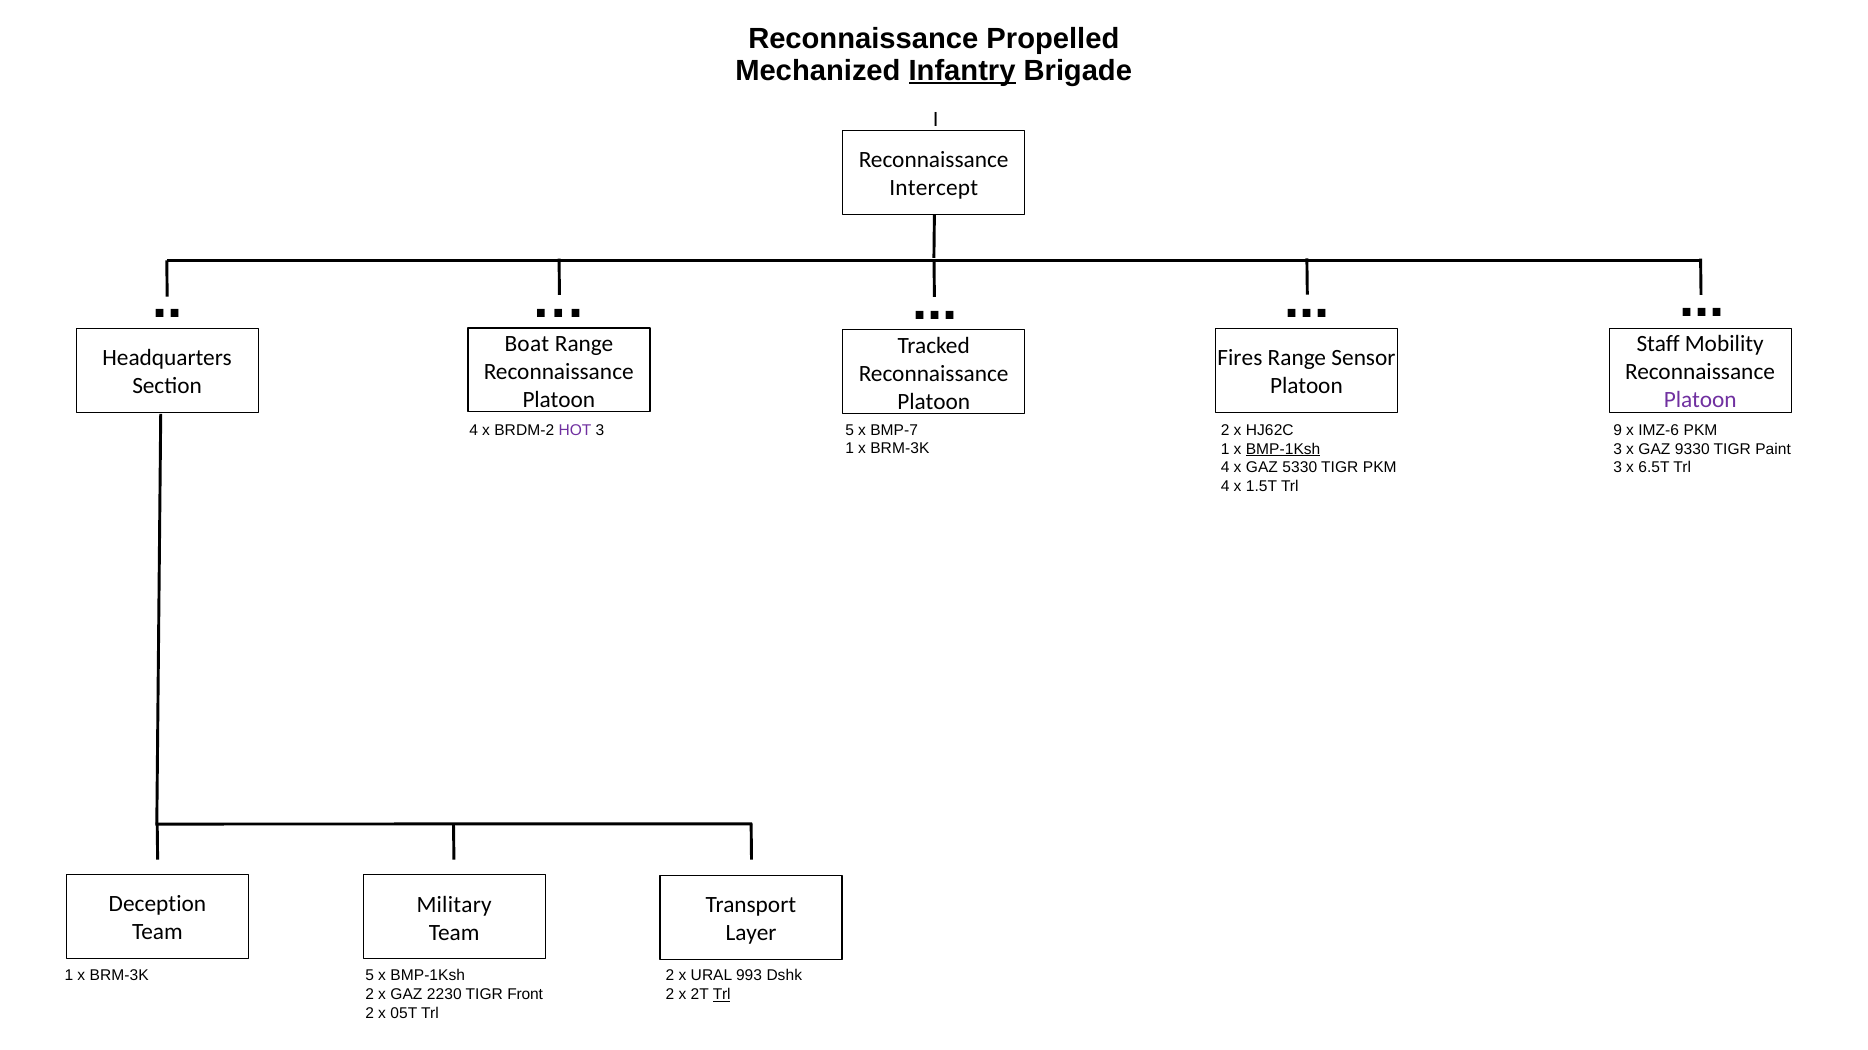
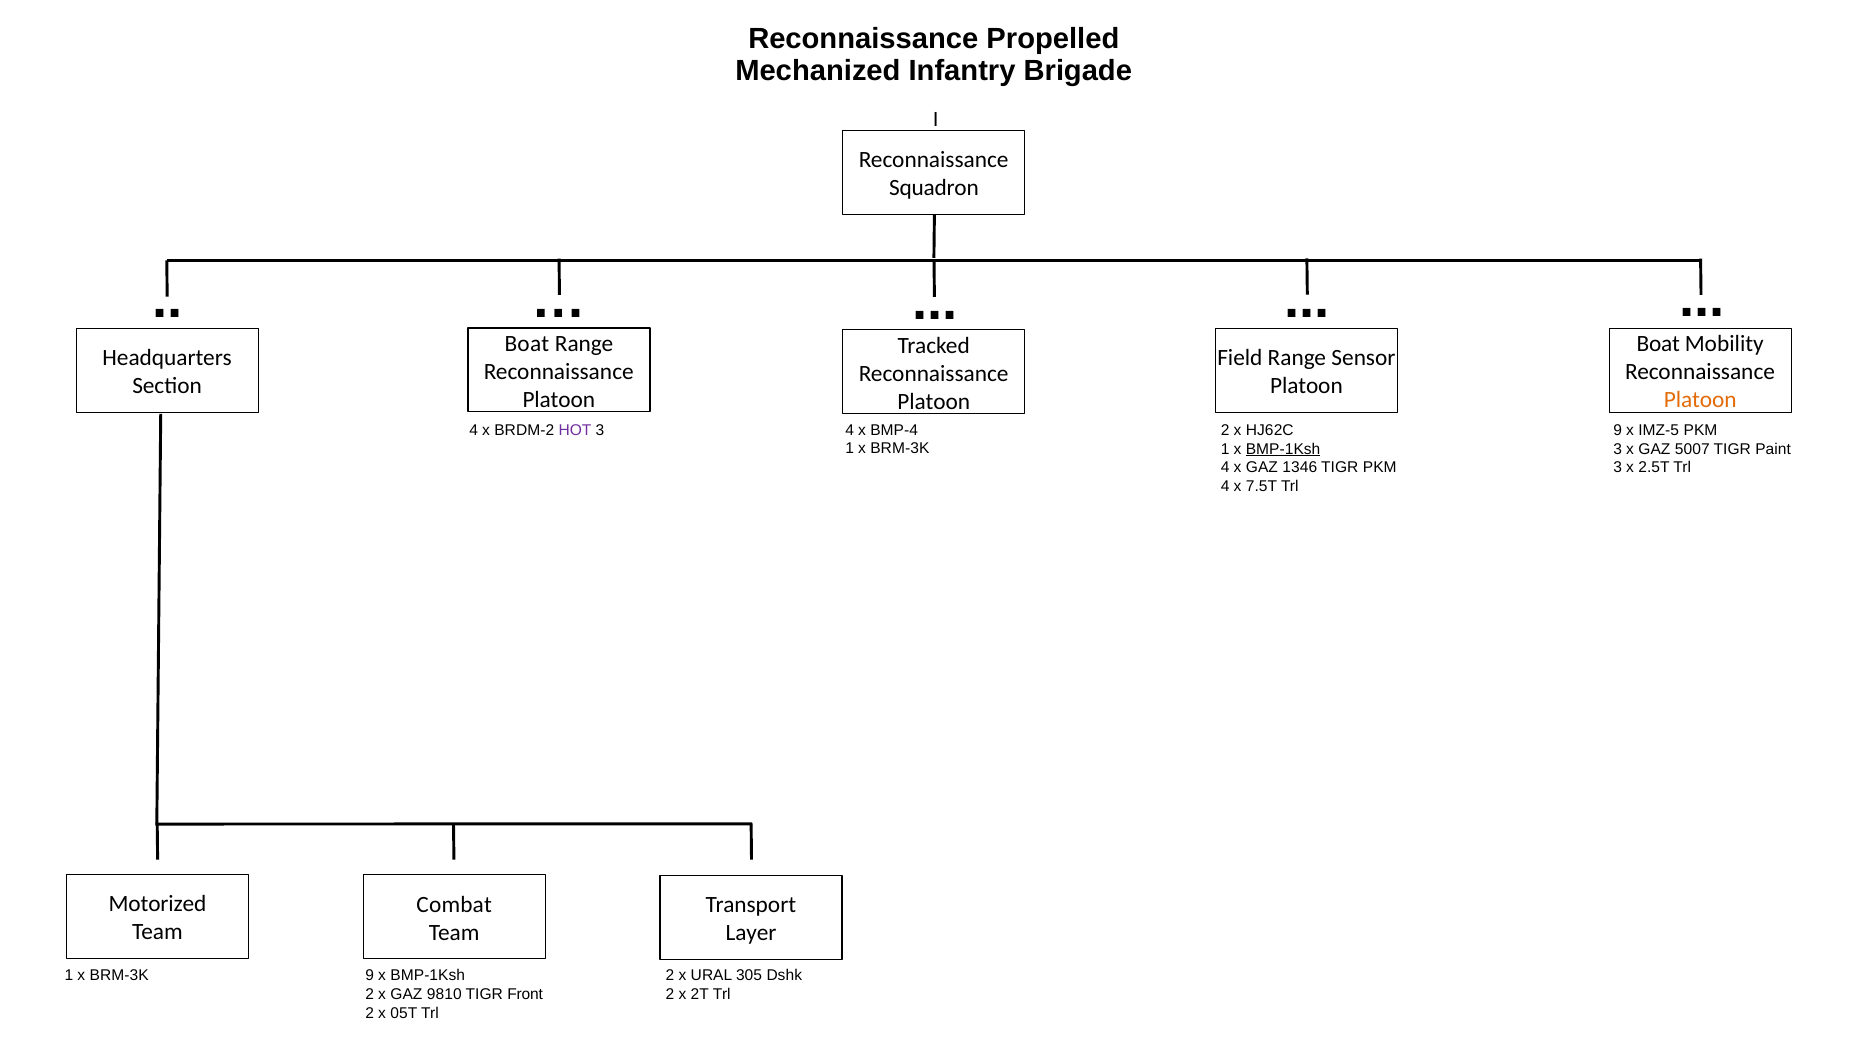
Infantry underline: present -> none
Intercept: Intercept -> Squadron
Staff at (1658, 344): Staff -> Boat
Fires: Fires -> Field
Platoon at (1700, 400) colour: purple -> orange
3 5: 5 -> 4
BMP-7: BMP-7 -> BMP-4
IMZ-6: IMZ-6 -> IMZ-5
9330: 9330 -> 5007
5330: 5330 -> 1346
6.5T: 6.5T -> 2.5T
1.5T: 1.5T -> 7.5T
Deception: Deception -> Motorized
Military: Military -> Combat
BRM-3K 5: 5 -> 9
993: 993 -> 305
2230: 2230 -> 9810
Trl at (722, 995) underline: present -> none
